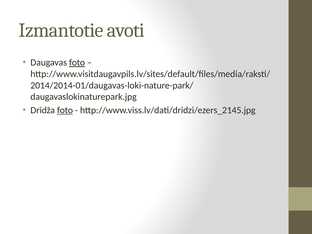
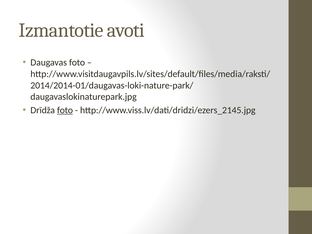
foto at (77, 63) underline: present -> none
